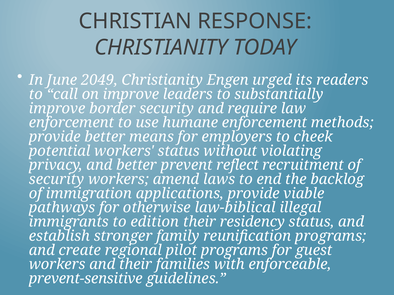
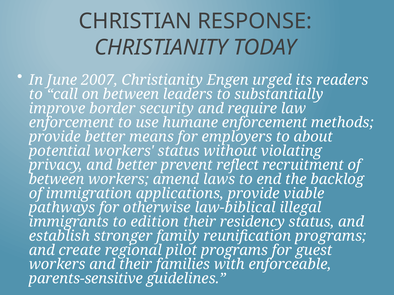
2049: 2049 -> 2007
on improve: improve -> between
cheek: cheek -> about
security at (57, 180): security -> between
prevent-sensitive: prevent-sensitive -> parents-sensitive
